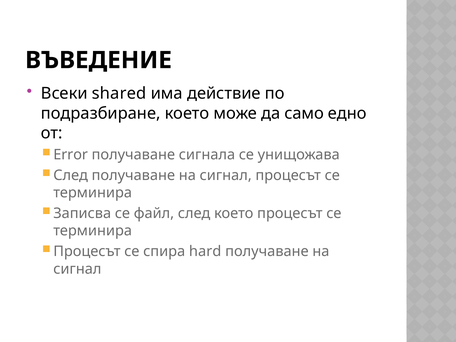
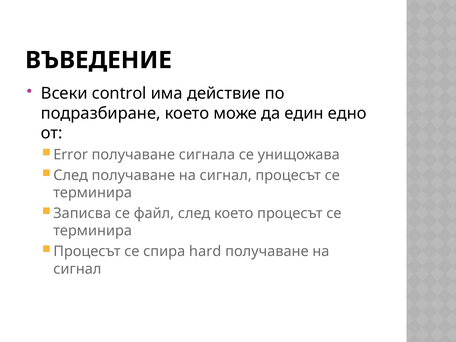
shared: shared -> control
само: само -> един
